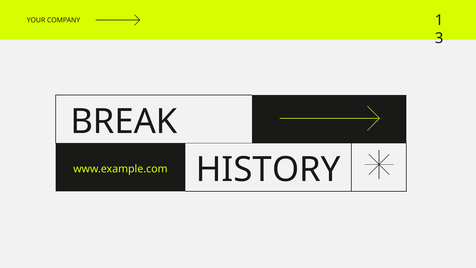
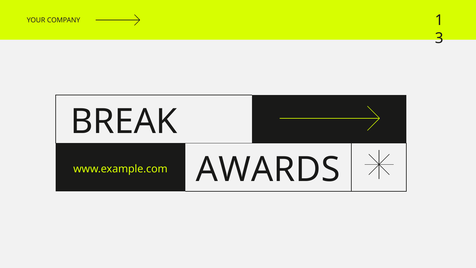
HISTORY: HISTORY -> AWARDS
